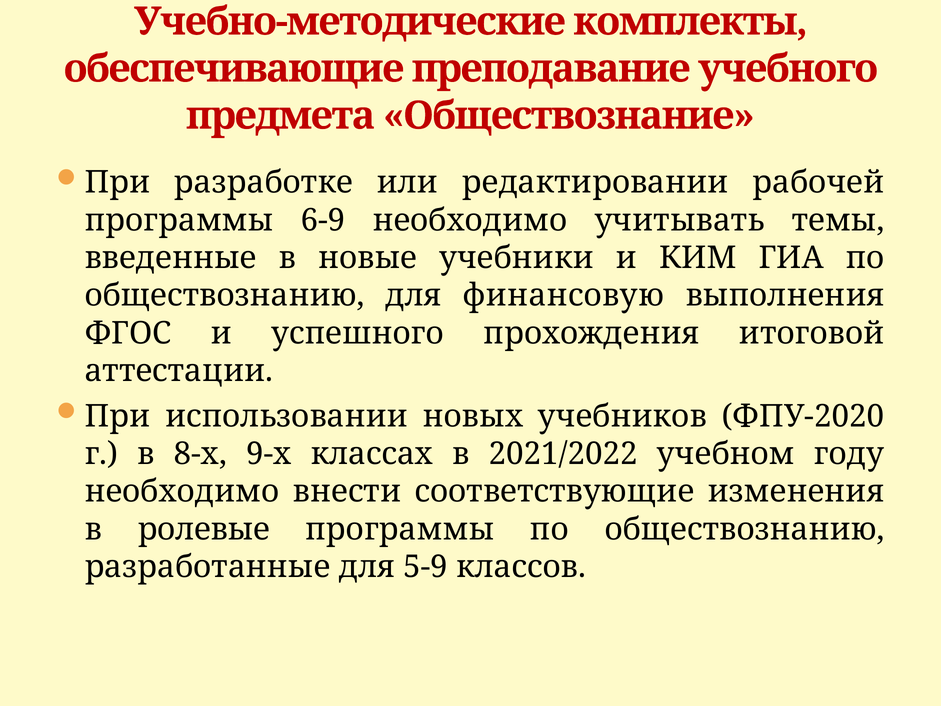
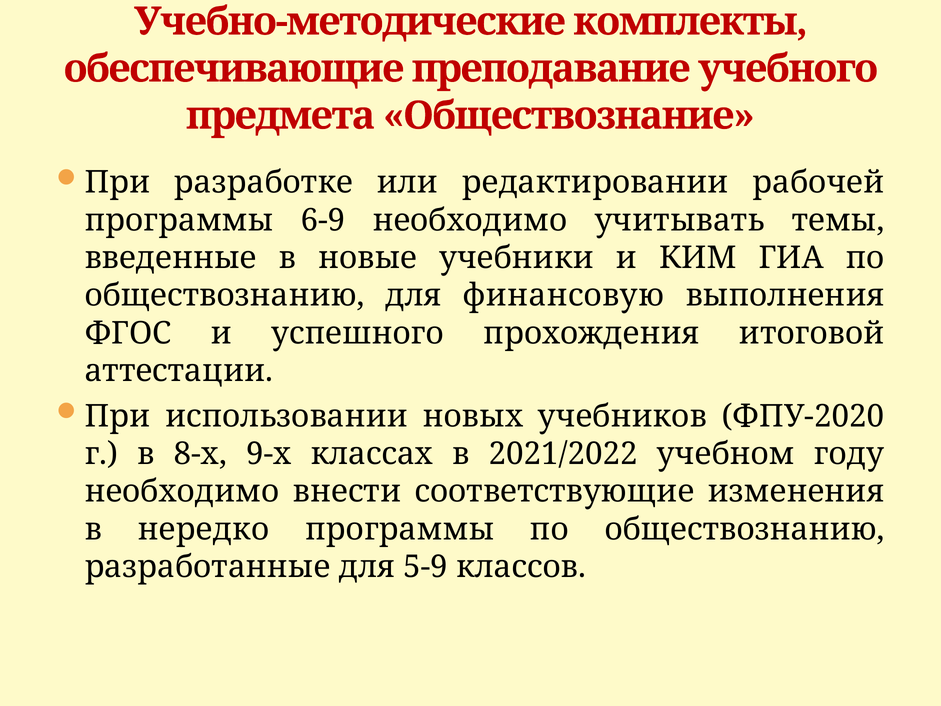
ролевые: ролевые -> нередко
